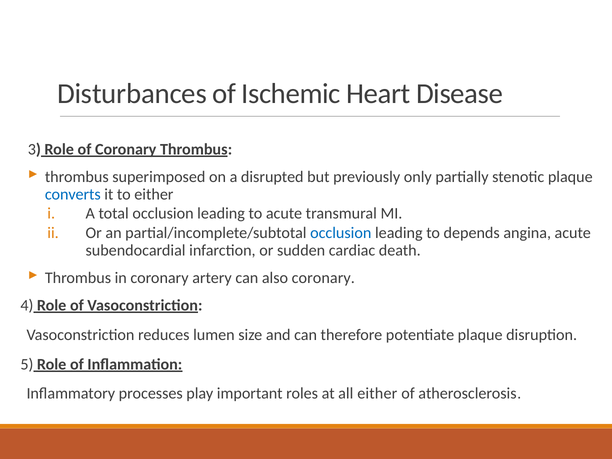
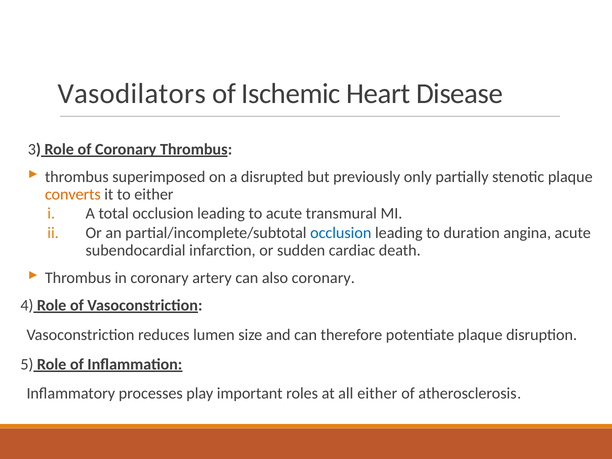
Disturbances: Disturbances -> Vasodilators
converts colour: blue -> orange
depends: depends -> duration
